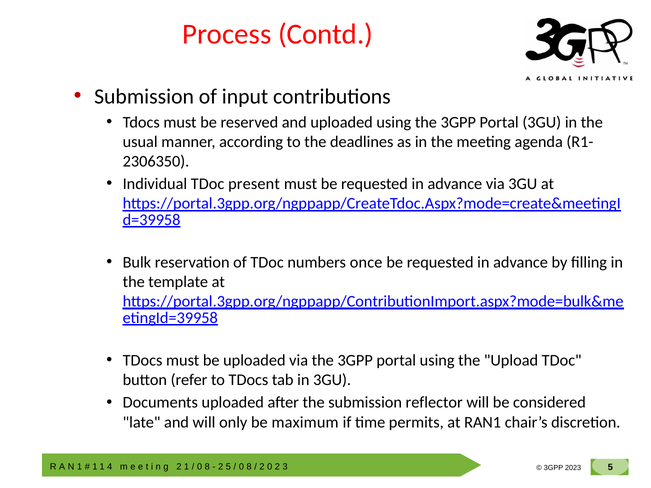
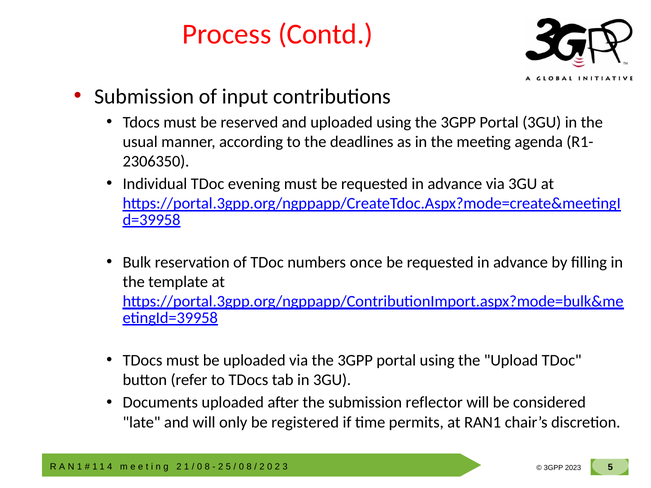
present: present -> evening
maximum: maximum -> registered
